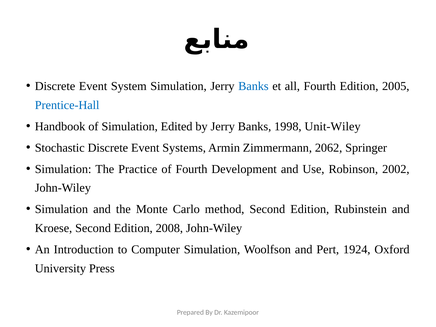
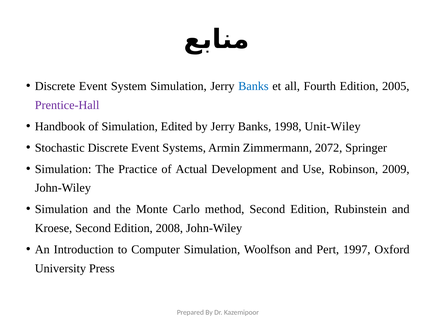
Prentice-Hall colour: blue -> purple
2062: 2062 -> 2072
of Fourth: Fourth -> Actual
2002: 2002 -> 2009
1924: 1924 -> 1997
